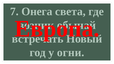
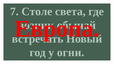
Онега: Онега -> Столе
